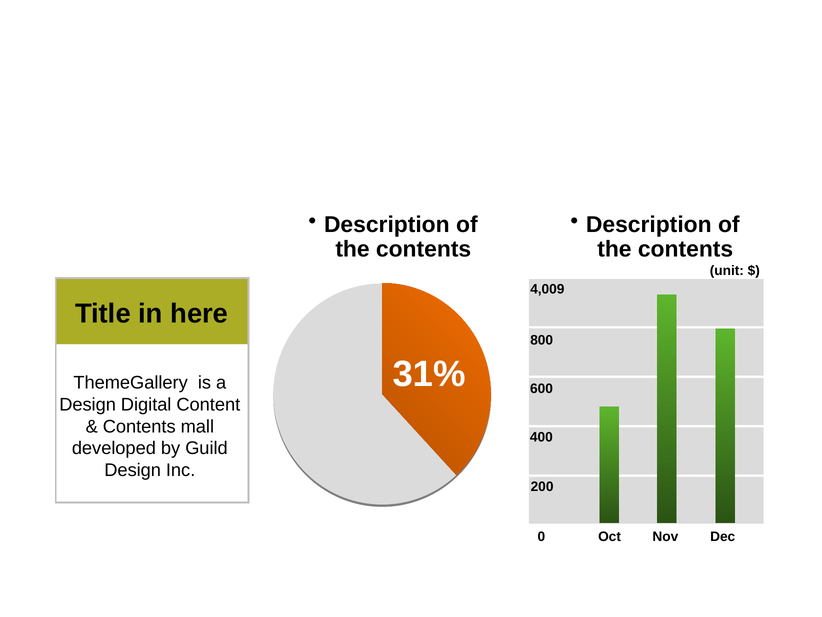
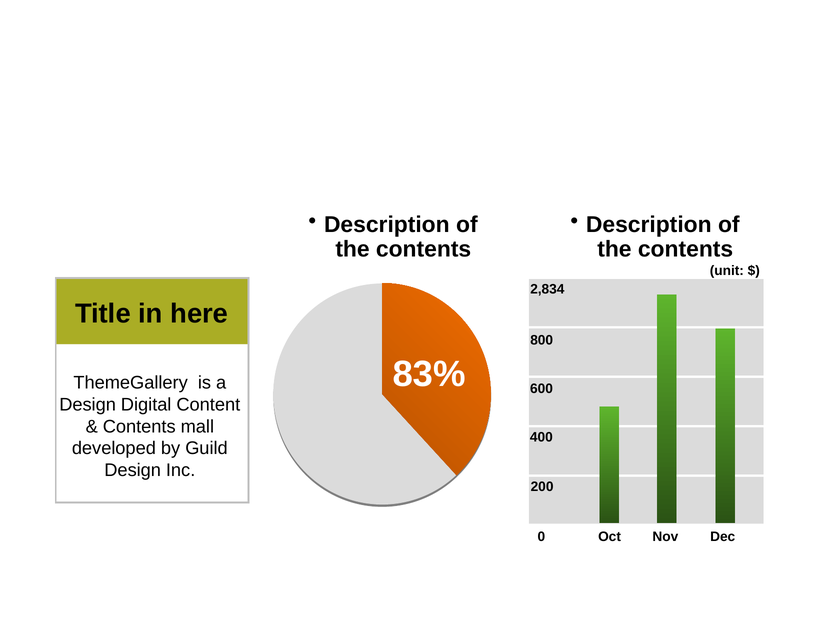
4,009: 4,009 -> 2,834
31%: 31% -> 83%
